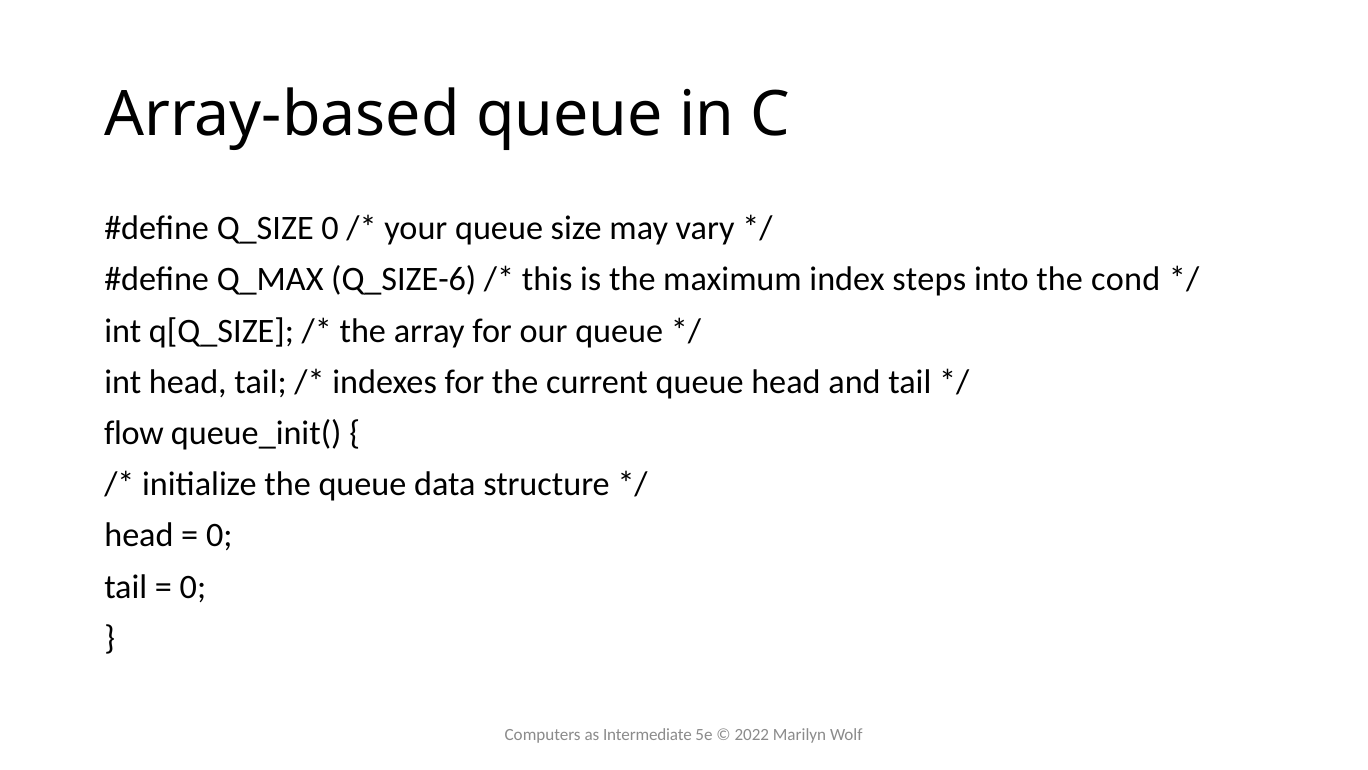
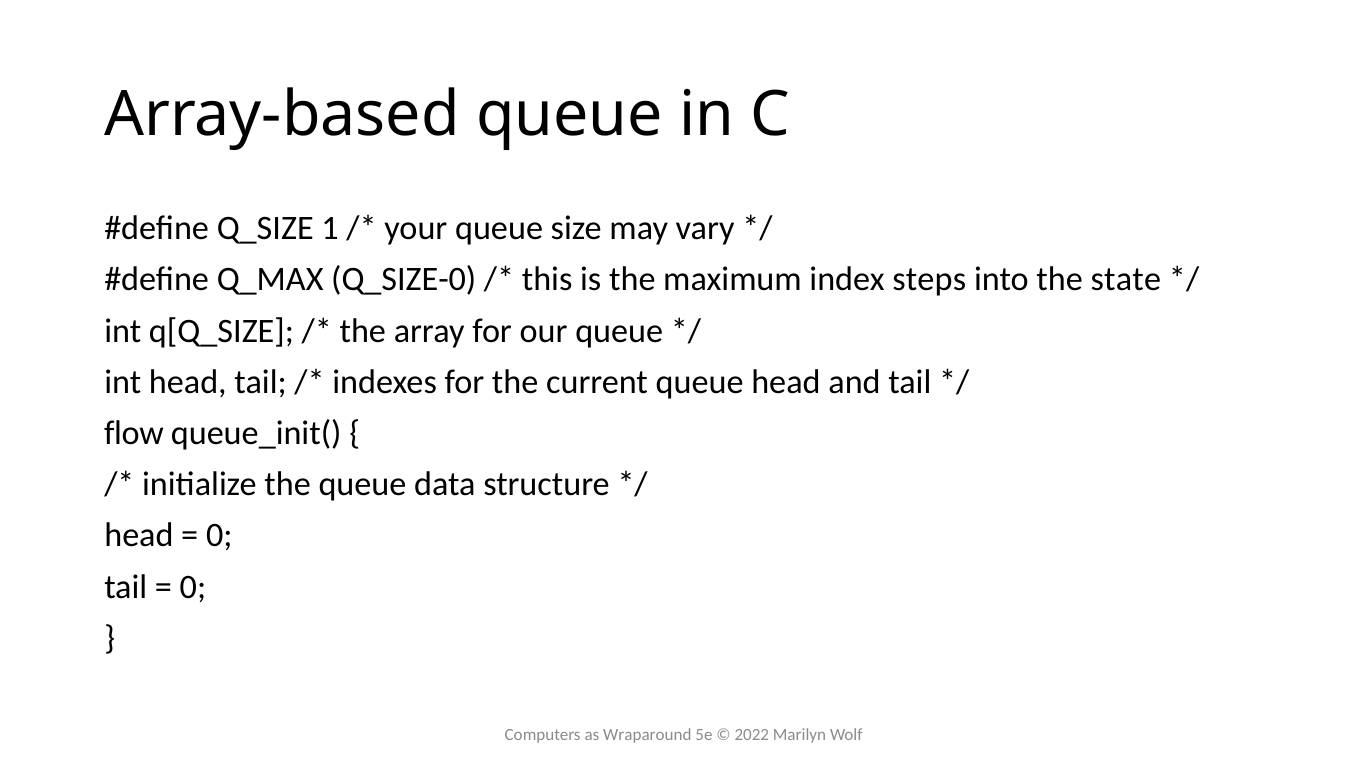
Q_SIZE 0: 0 -> 1
Q_SIZE-6: Q_SIZE-6 -> Q_SIZE-0
cond: cond -> state
Intermediate: Intermediate -> Wraparound
